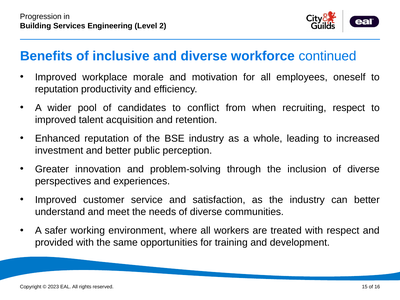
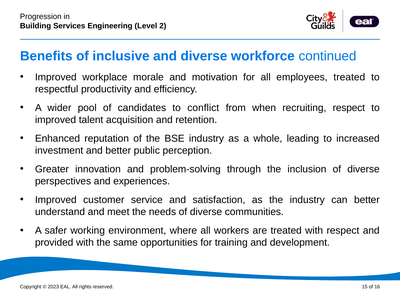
employees oneself: oneself -> treated
reputation at (57, 89): reputation -> respectful
